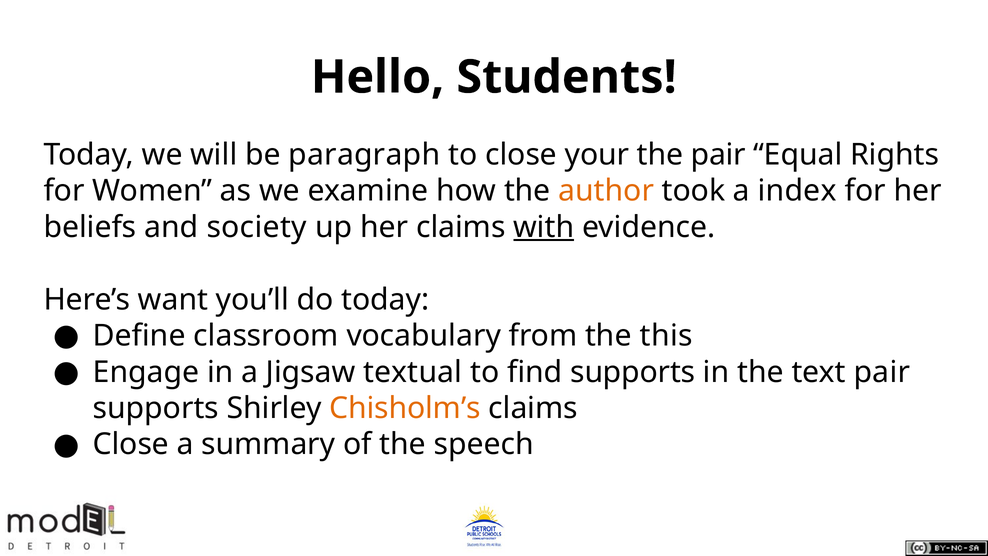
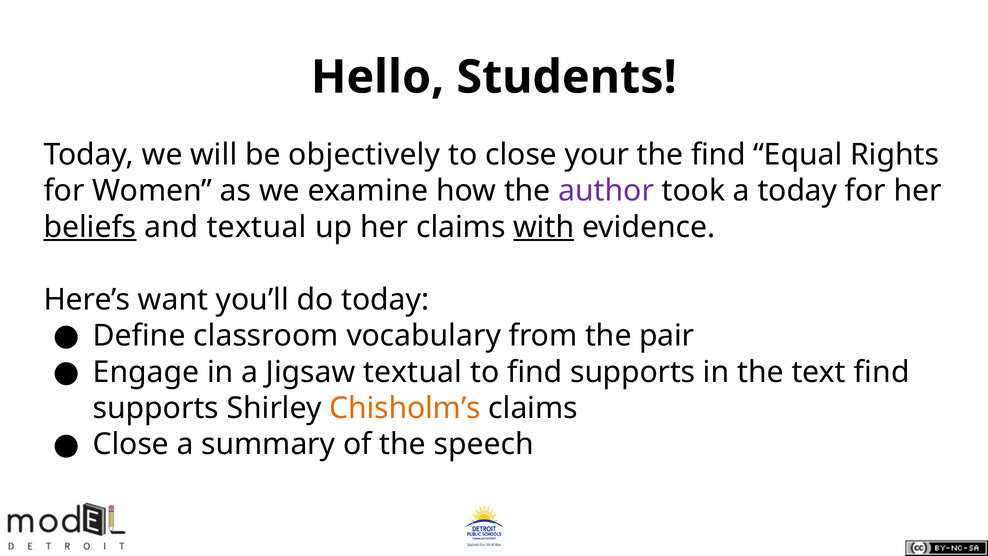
paragraph: paragraph -> objectively
the pair: pair -> find
author colour: orange -> purple
a index: index -> today
beliefs underline: none -> present
and society: society -> textual
this: this -> pair
text pair: pair -> find
